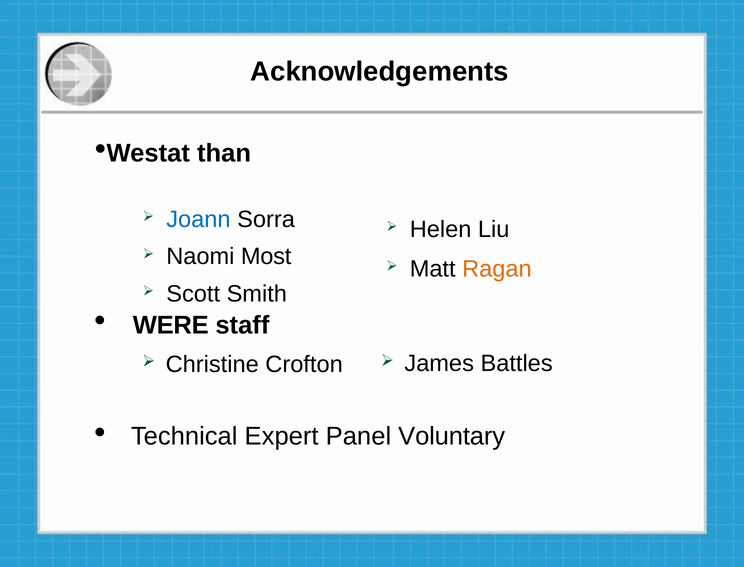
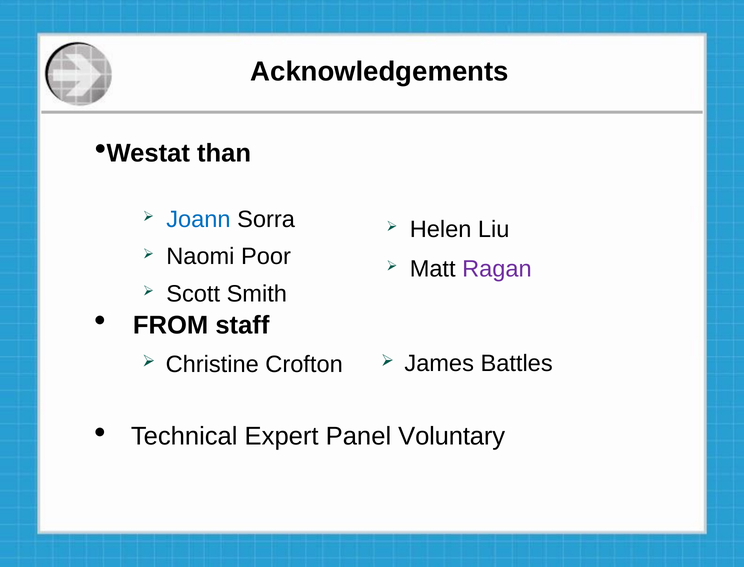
Most: Most -> Poor
Ragan colour: orange -> purple
WERE: WERE -> FROM
